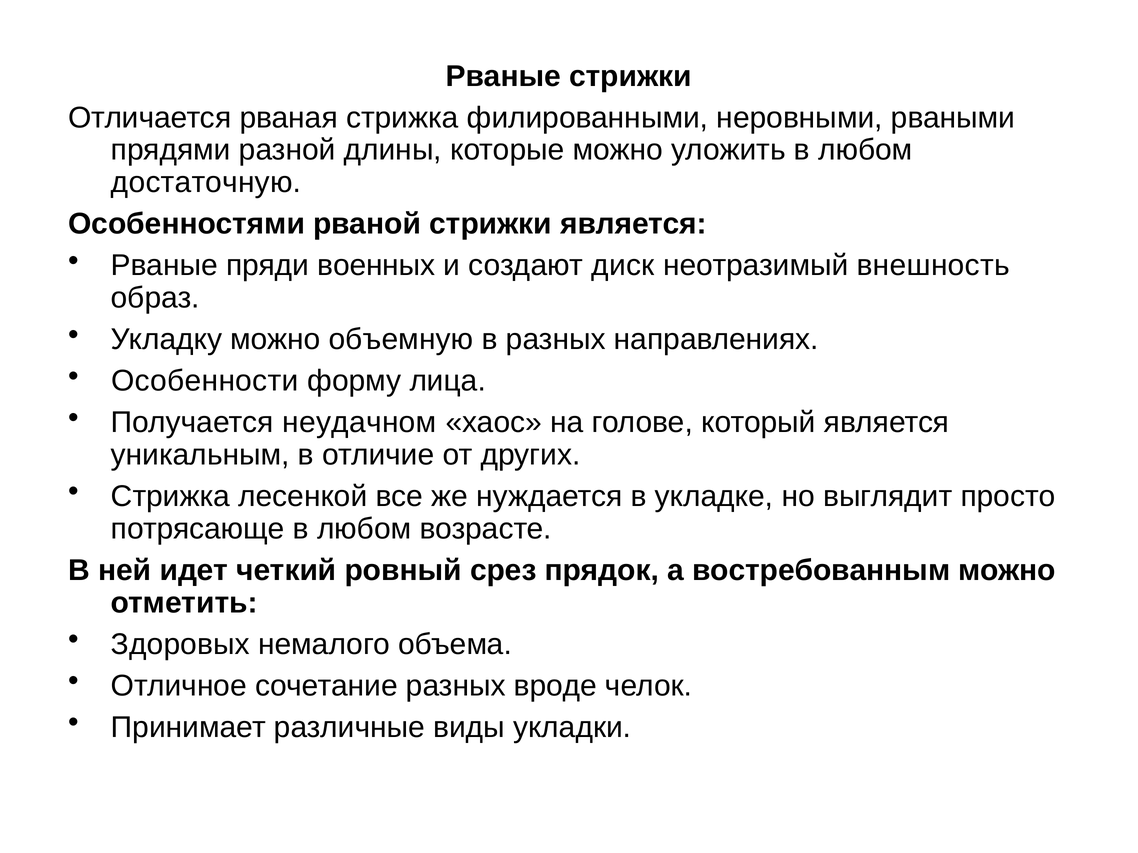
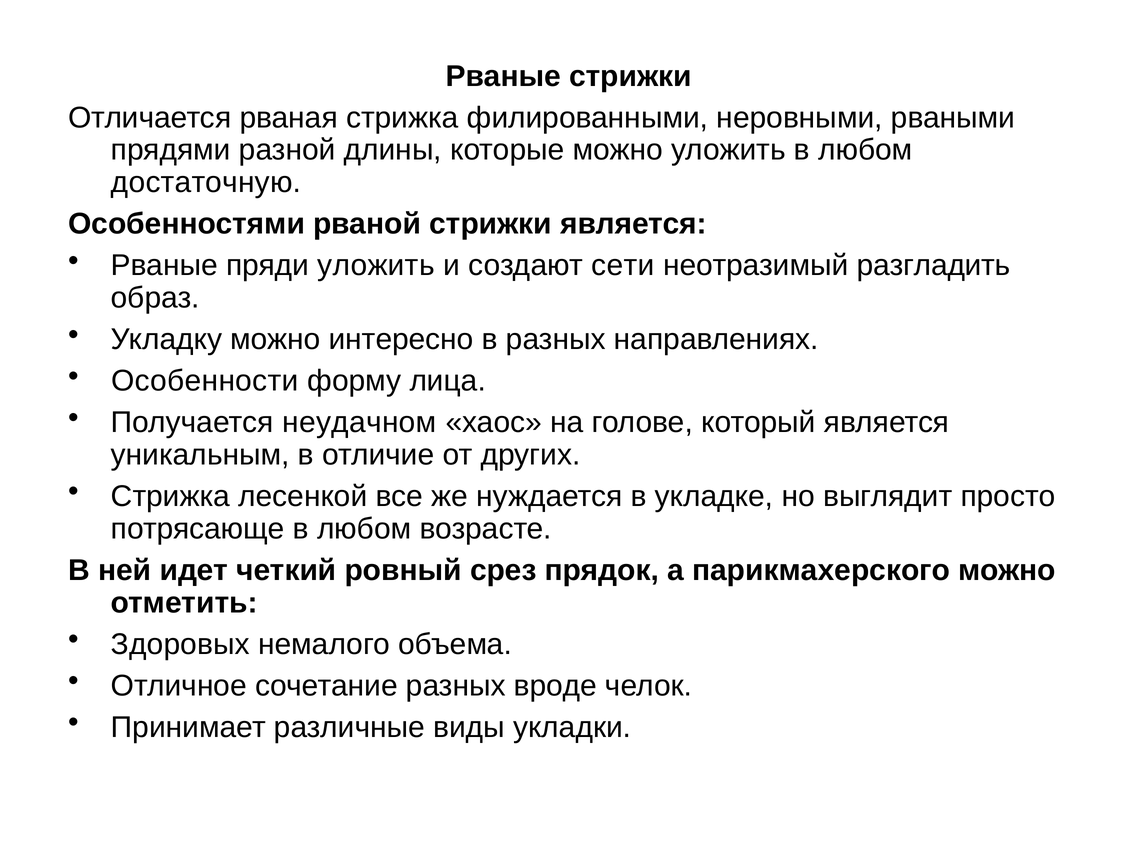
пряди военных: военных -> уложить
диск: диск -> сети
внешность: внешность -> разгладить
объемную: объемную -> интересно
востребованным: востребованным -> парикмахерского
